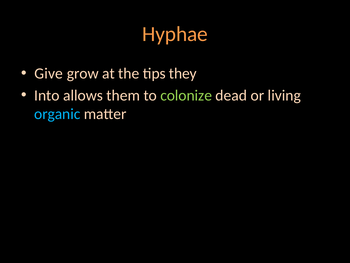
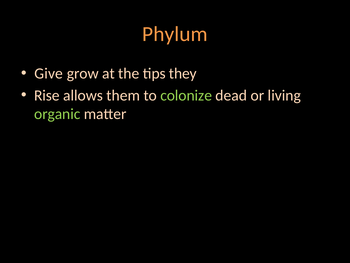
Hyphae: Hyphae -> Phylum
Into: Into -> Rise
organic colour: light blue -> light green
